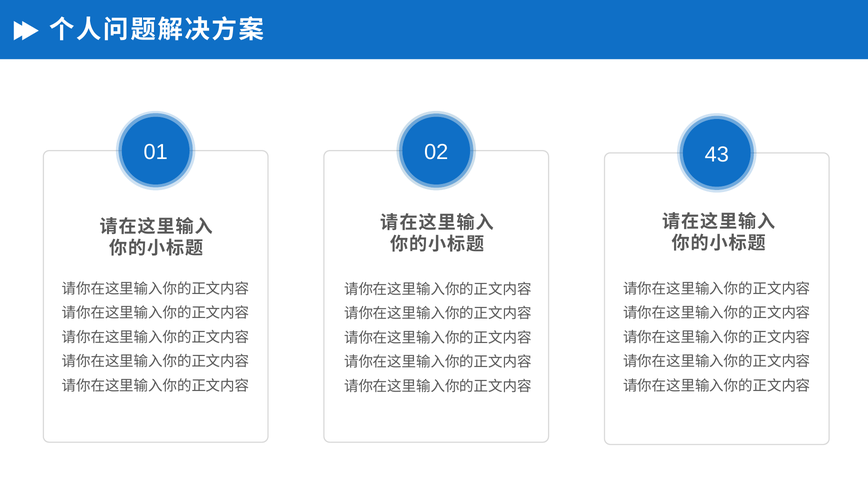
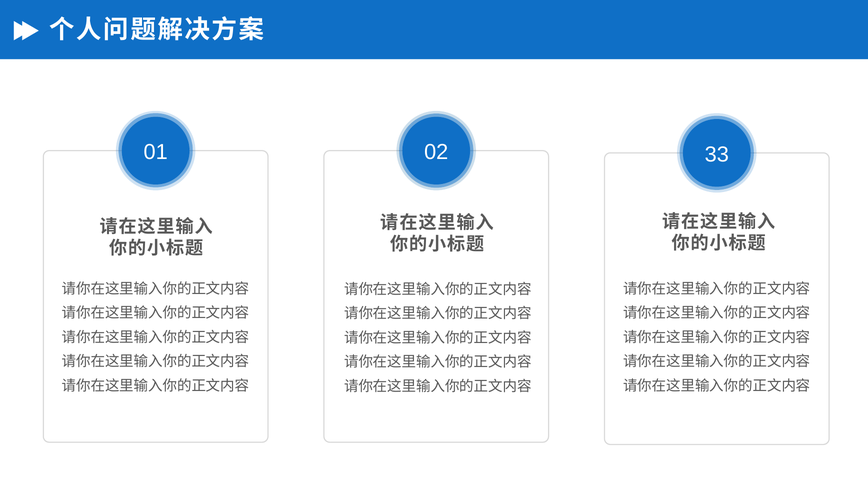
43: 43 -> 33
